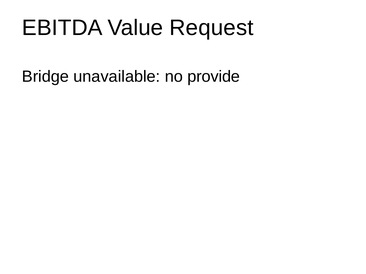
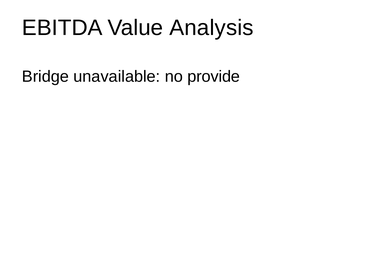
Request: Request -> Analysis
